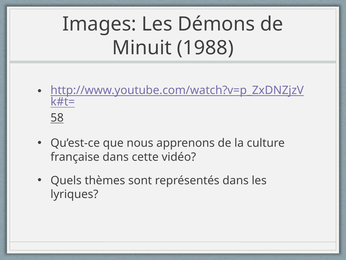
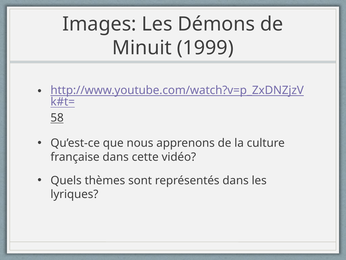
1988: 1988 -> 1999
